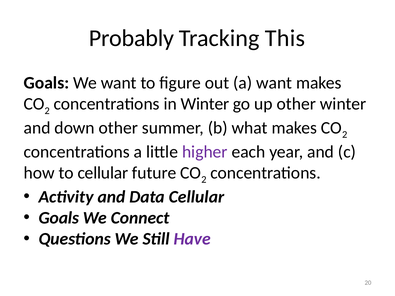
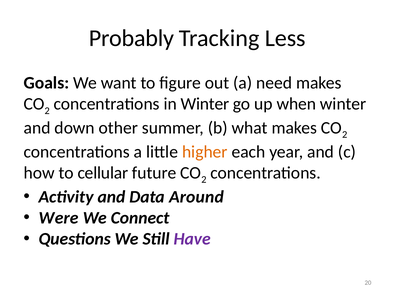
This: This -> Less
a want: want -> need
up other: other -> when
higher colour: purple -> orange
Data Cellular: Cellular -> Around
Goals at (59, 218): Goals -> Were
